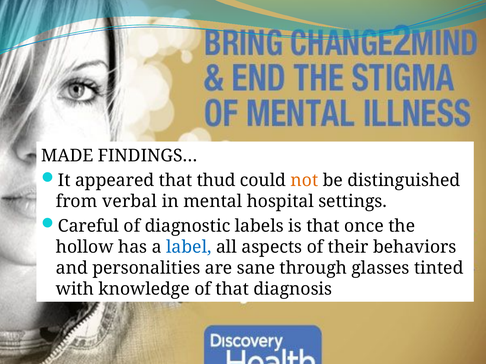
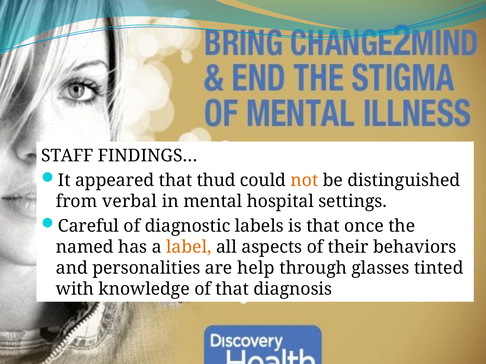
MADE: MADE -> STAFF
hollow: hollow -> named
label colour: blue -> orange
sane: sane -> help
